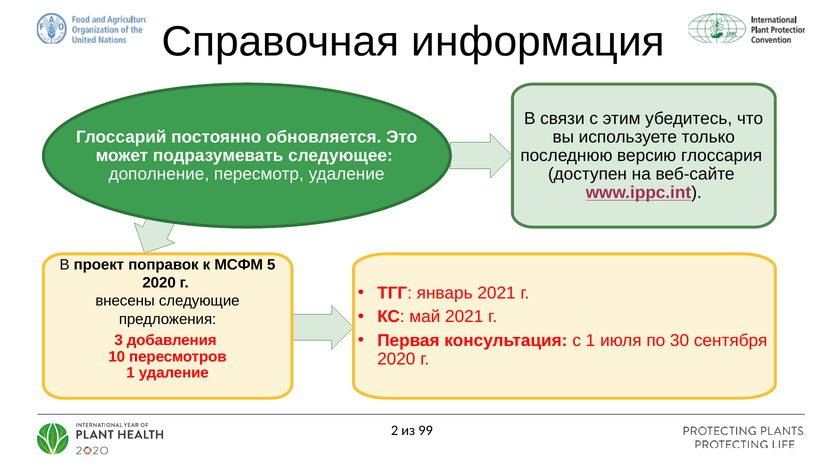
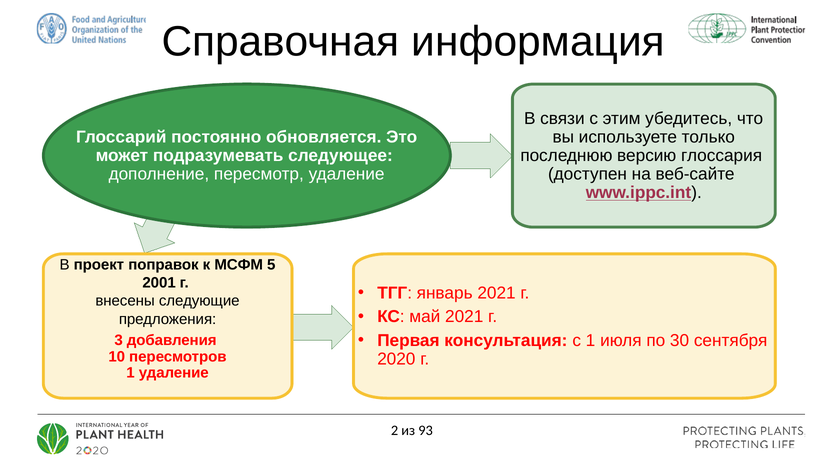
2020 at (159, 283): 2020 -> 2001
99: 99 -> 93
